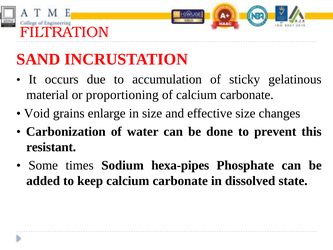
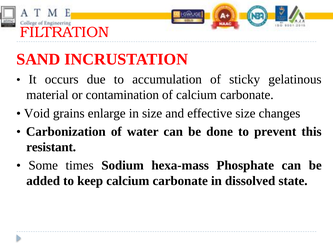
proportioning: proportioning -> contamination
hexa-pipes: hexa-pipes -> hexa-mass
